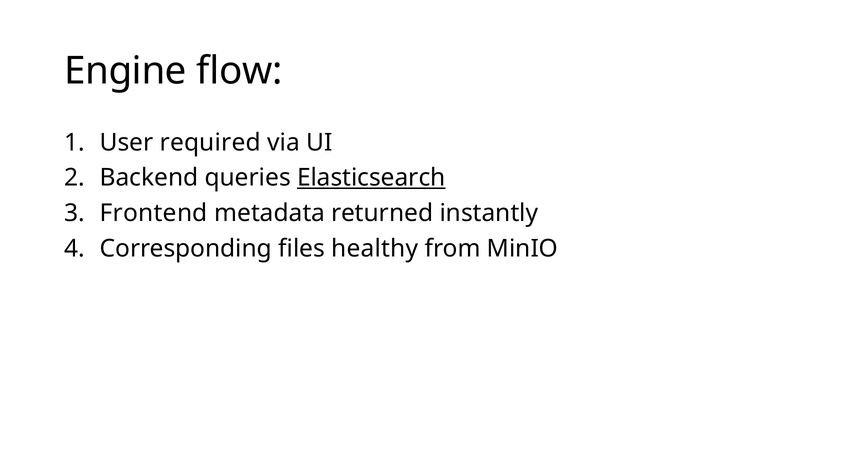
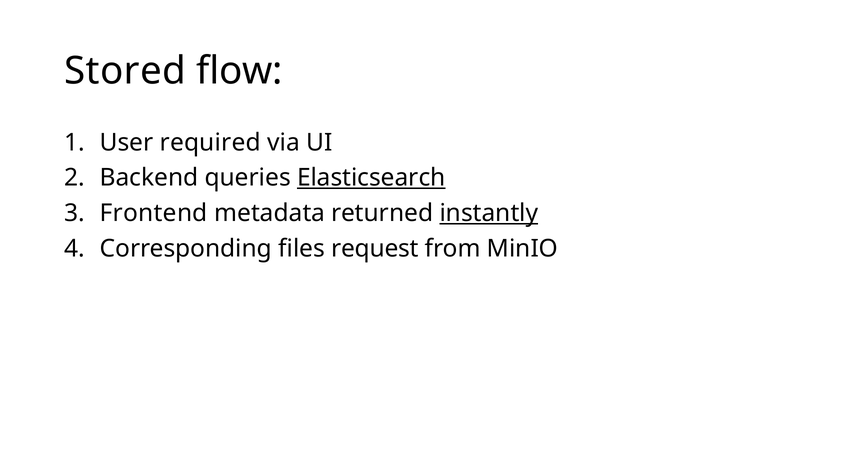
Engine: Engine -> Stored
instantly underline: none -> present
healthy: healthy -> request
